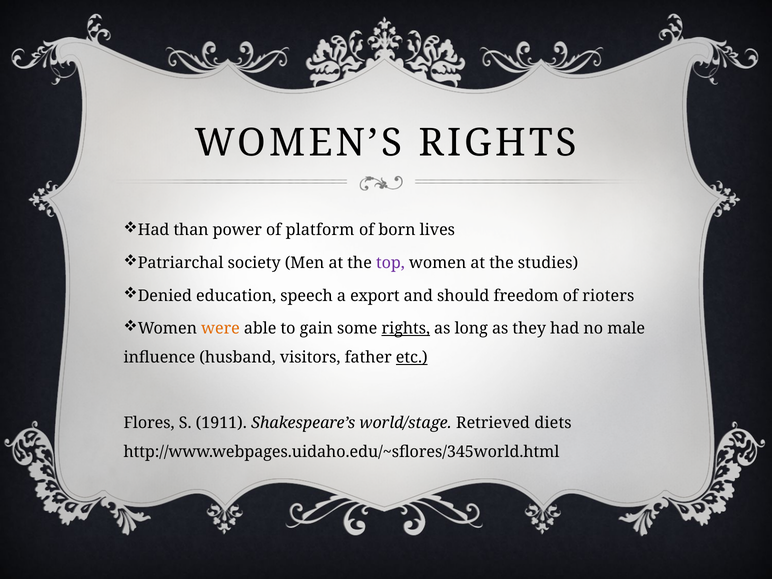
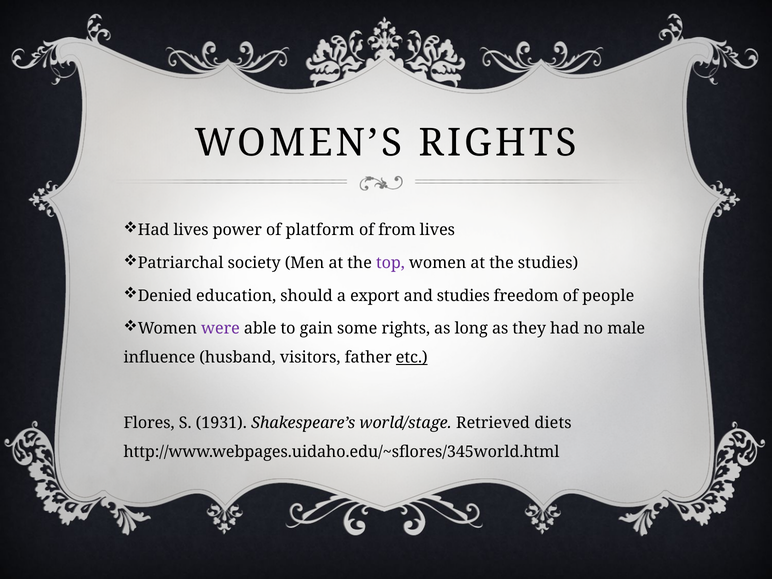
Had than: than -> lives
born: born -> from
speech: speech -> should
and should: should -> studies
rioters: rioters -> people
were colour: orange -> purple
rights at (406, 329) underline: present -> none
1911: 1911 -> 1931
